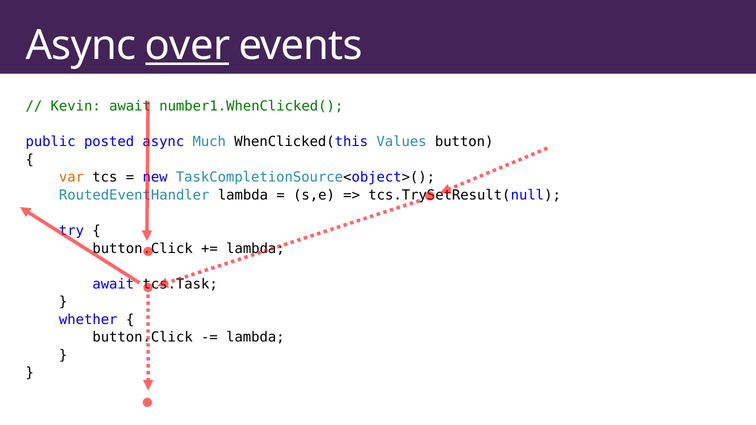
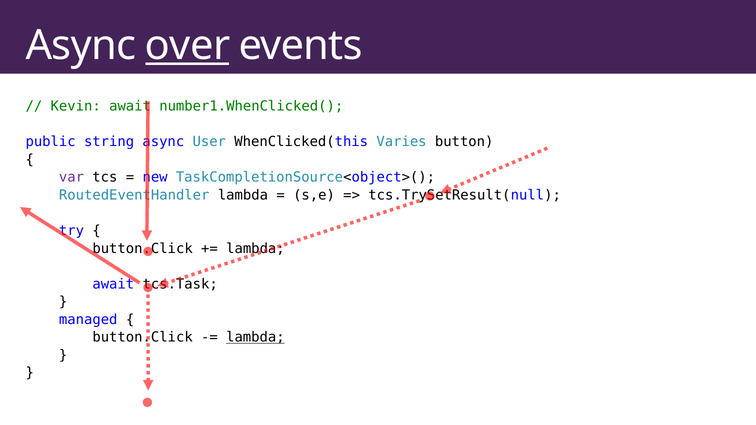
posted: posted -> string
Much: Much -> User
Values: Values -> Varies
var colour: orange -> purple
whether: whether -> managed
lambda at (255, 337) underline: none -> present
